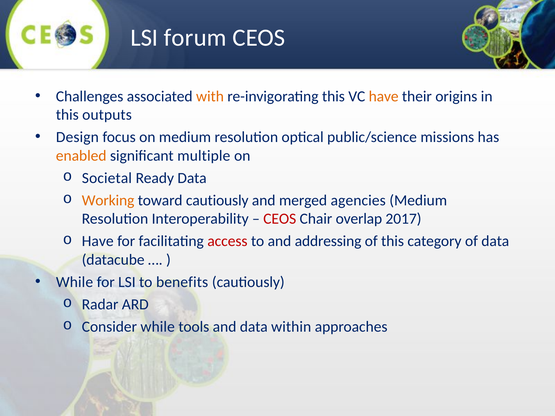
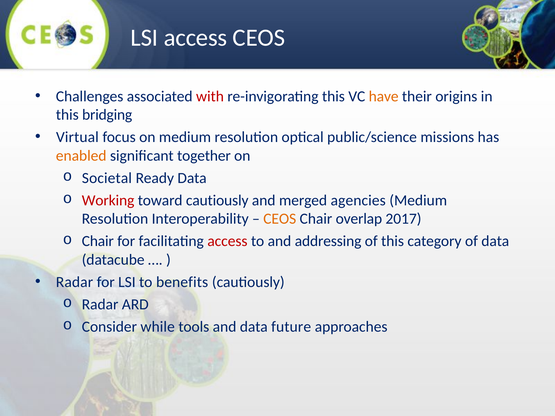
LSI forum: forum -> access
with colour: orange -> red
outputs: outputs -> bridging
Design: Design -> Virtual
multiple: multiple -> together
Working colour: orange -> red
CEOS at (280, 219) colour: red -> orange
Have at (98, 241): Have -> Chair
While at (75, 282): While -> Radar
within: within -> future
